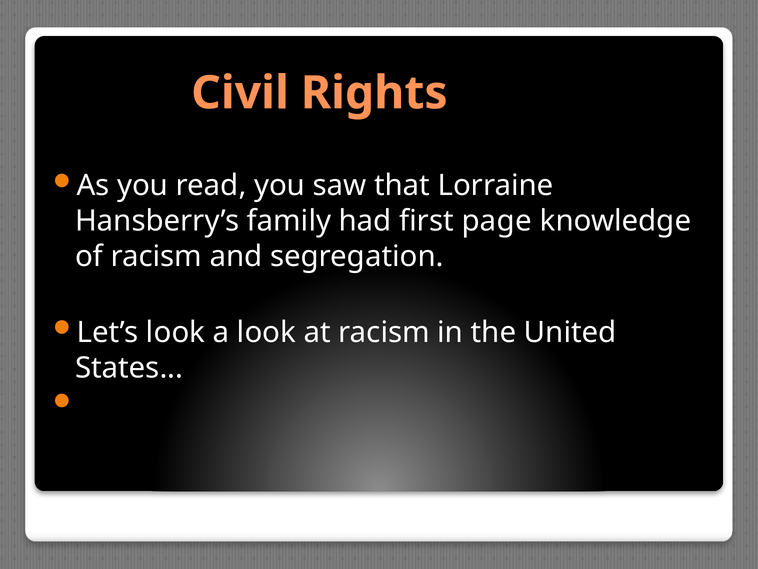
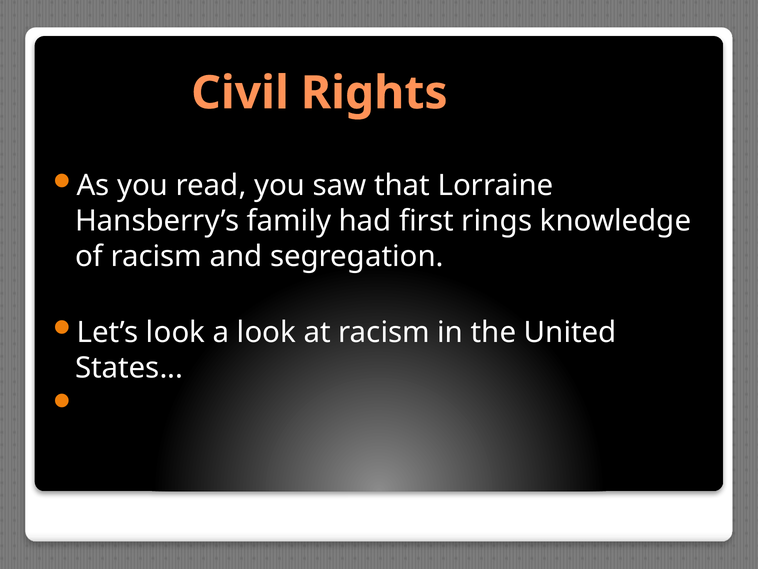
page: page -> rings
